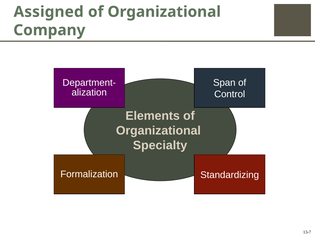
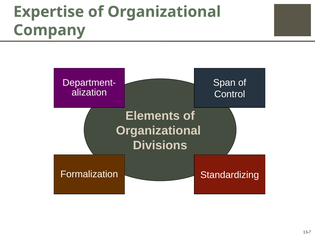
Assigned: Assigned -> Expertise
Specialty: Specialty -> Divisions
